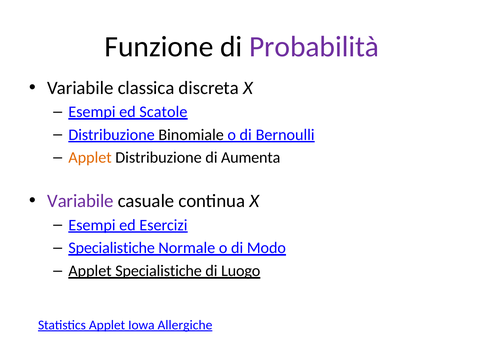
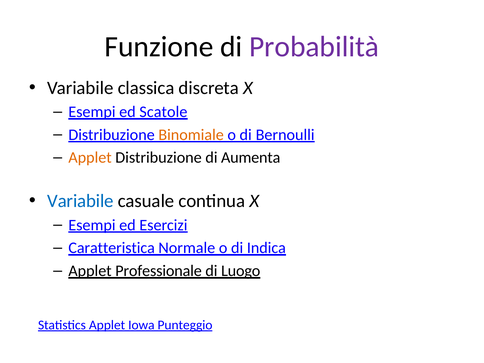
Binomiale colour: black -> orange
Variabile at (80, 201) colour: purple -> blue
Specialistiche at (112, 248): Specialistiche -> Caratteristica
Modo: Modo -> Indica
Applet Specialistiche: Specialistiche -> Professionale
Allergiche: Allergiche -> Punteggio
